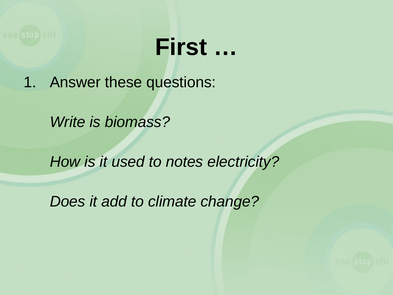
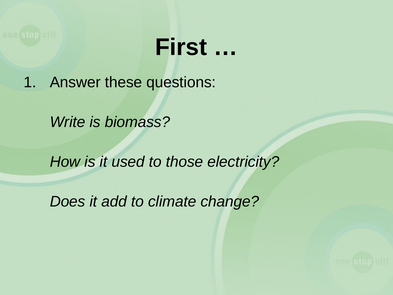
notes: notes -> those
